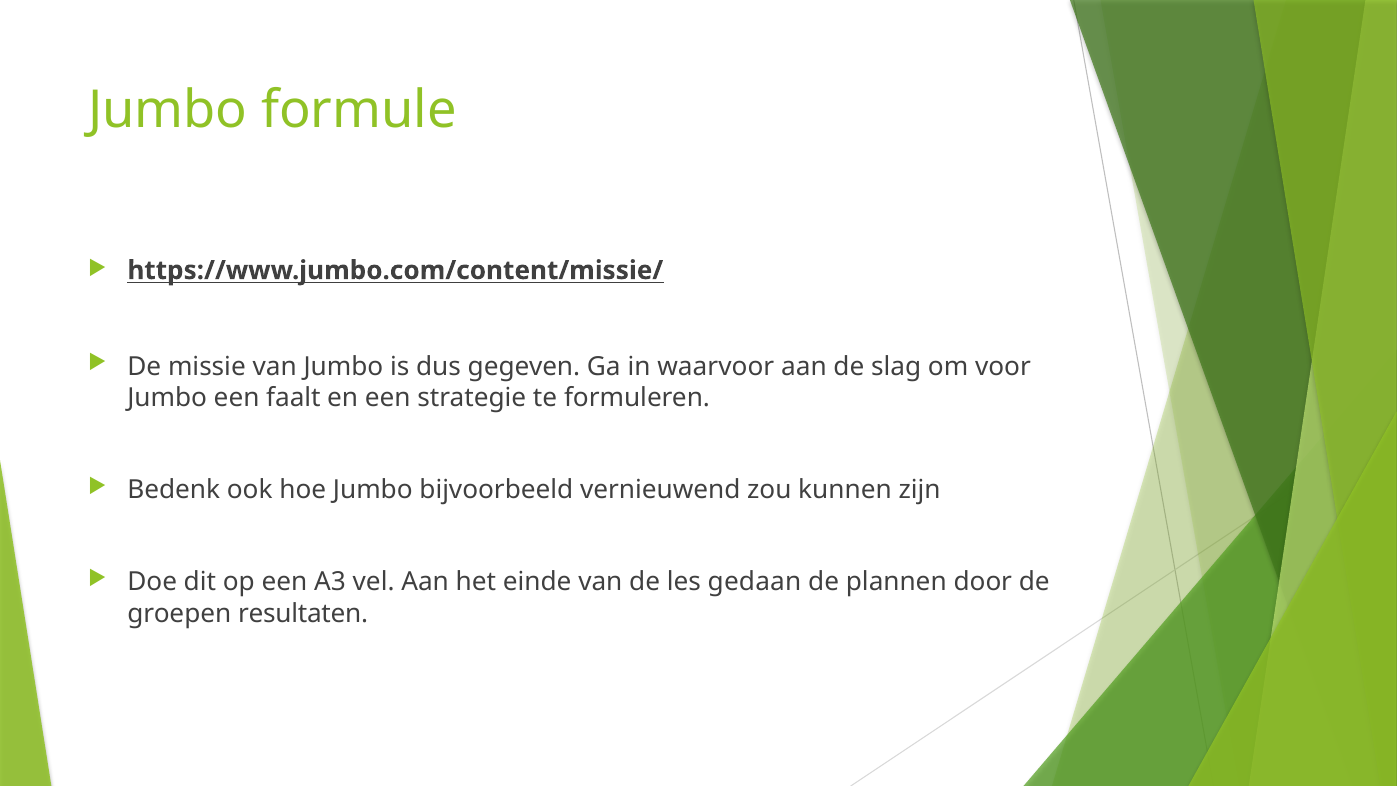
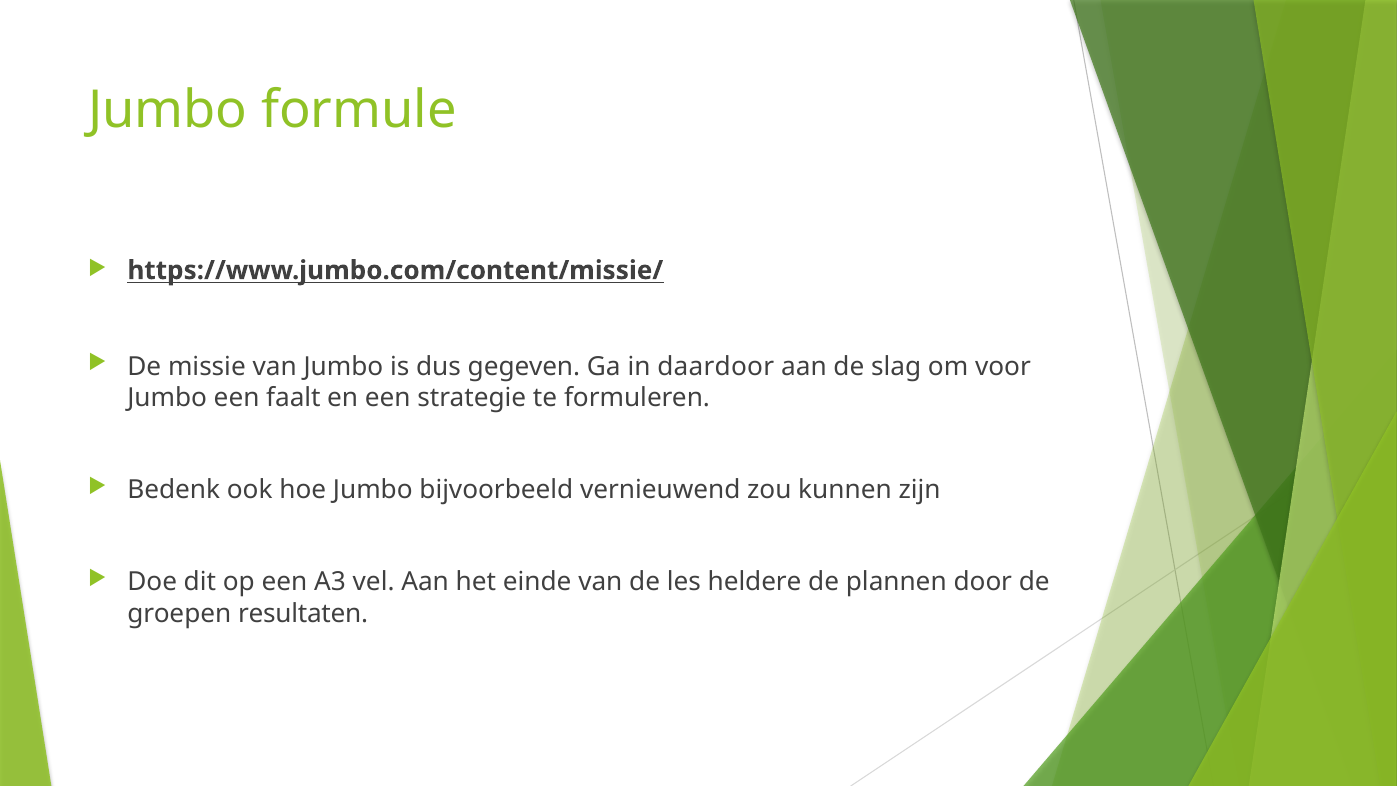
waarvoor: waarvoor -> daardoor
gedaan: gedaan -> heldere
